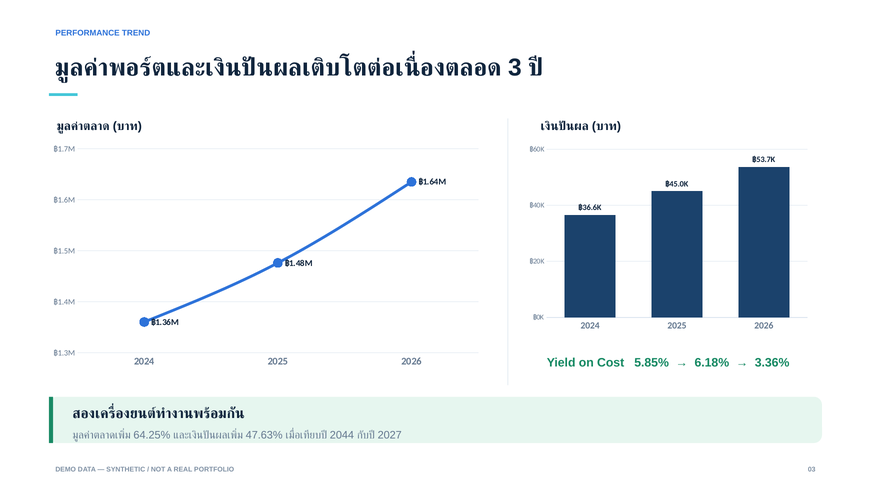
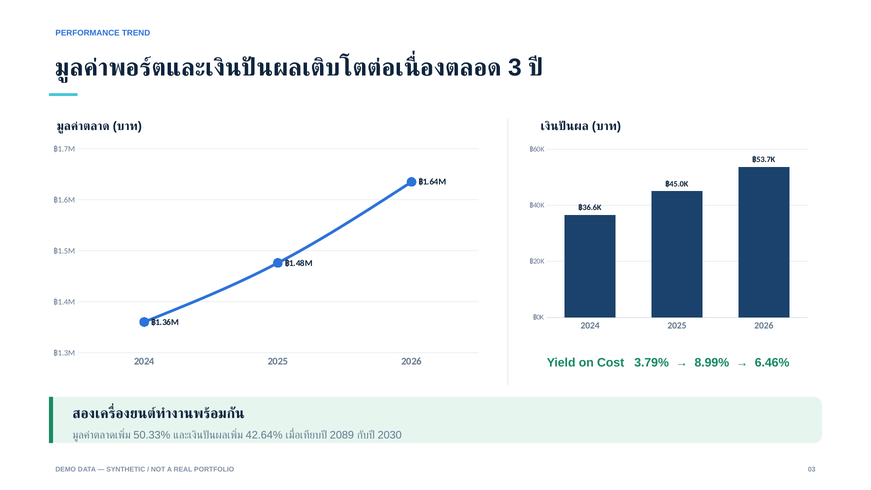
5.85%: 5.85% -> 3.79%
6.18%: 6.18% -> 8.99%
3.36%: 3.36% -> 6.46%
64.25%: 64.25% -> 50.33%
47.63%: 47.63% -> 42.64%
2044: 2044 -> 2089
2027: 2027 -> 2030
